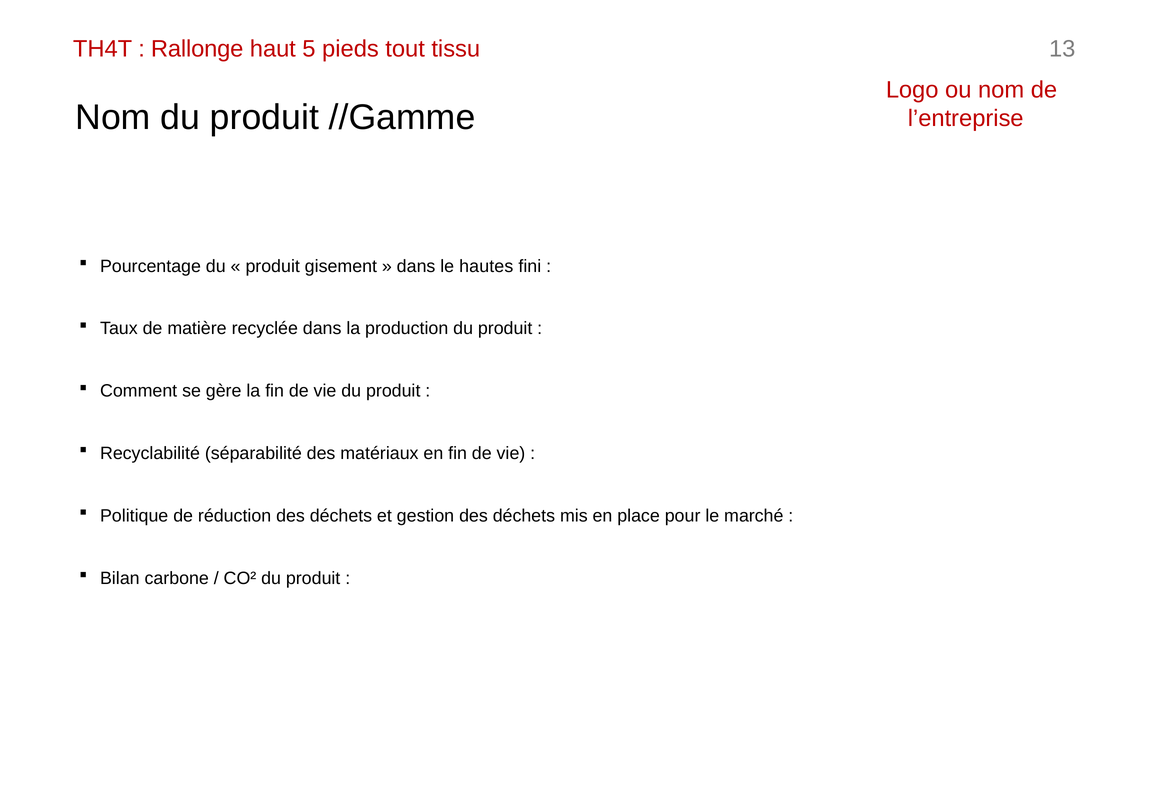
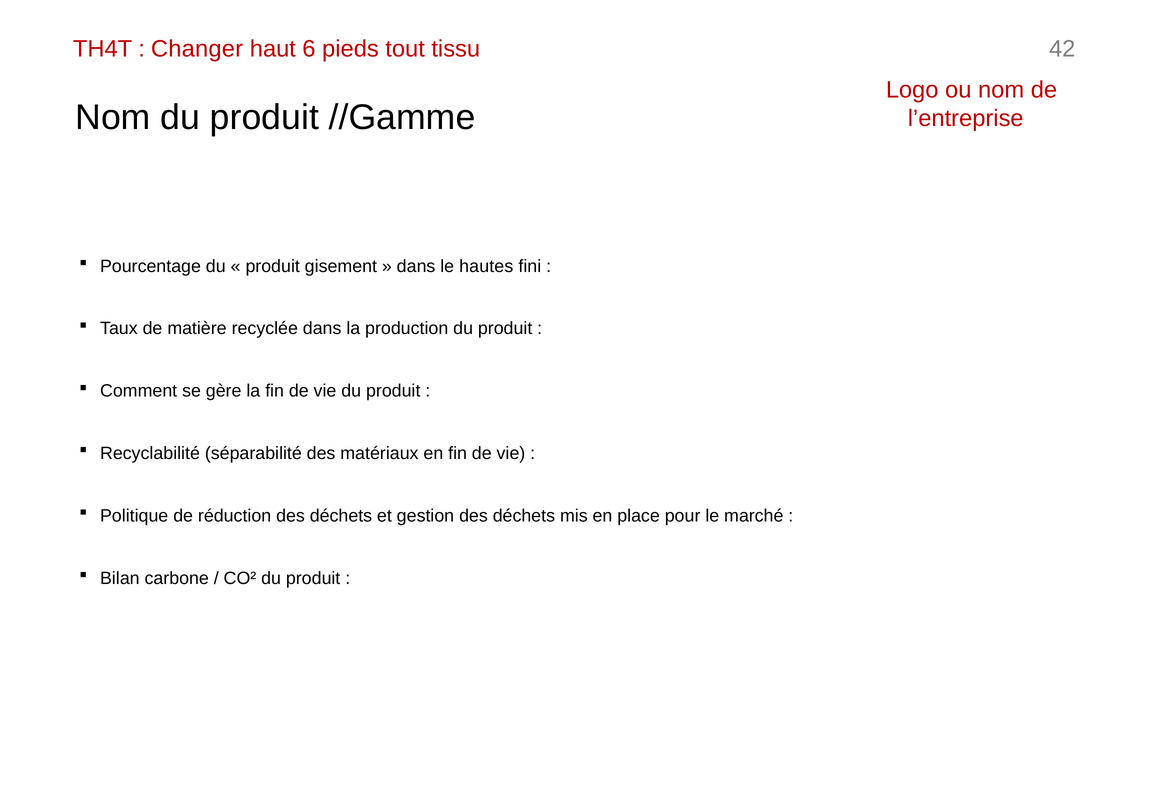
Rallonge: Rallonge -> Changer
5: 5 -> 6
13: 13 -> 42
